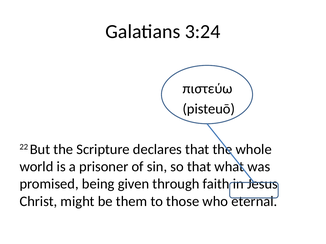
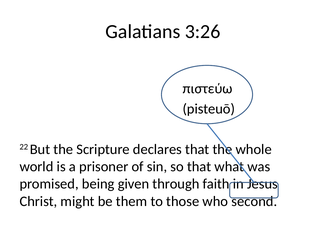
3:24: 3:24 -> 3:26
eternal: eternal -> second
